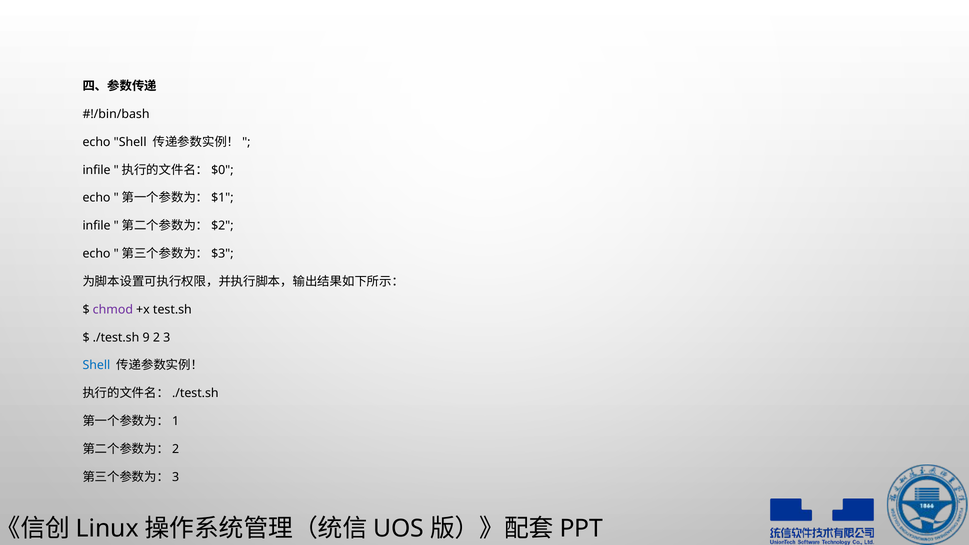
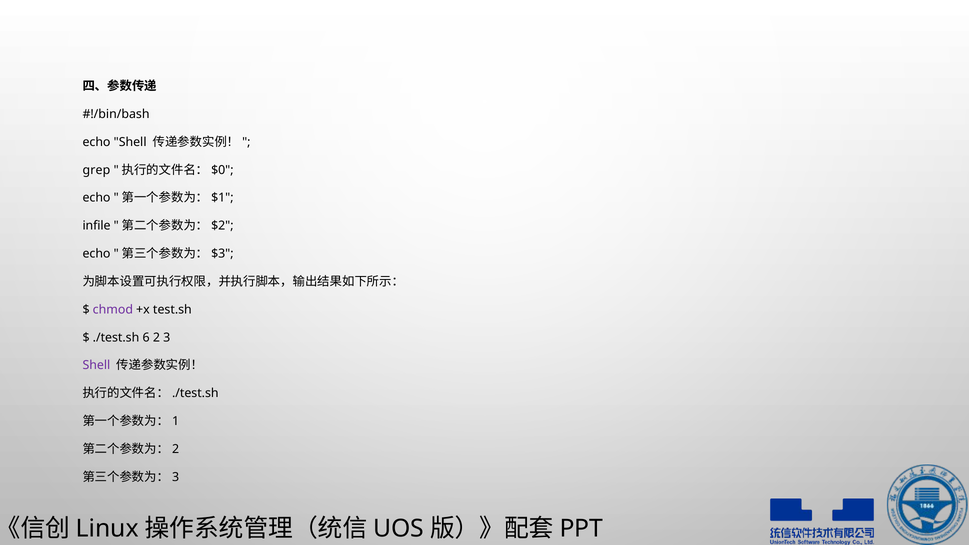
infile at (97, 170): infile -> grep
9: 9 -> 6
Shell at (96, 365) colour: blue -> purple
